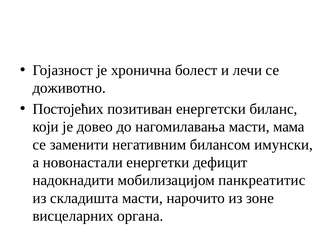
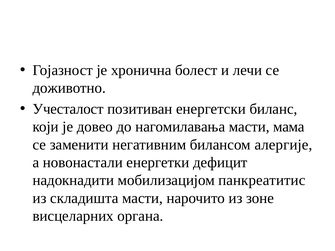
Постојећих: Постојећих -> Учесталост
имунски: имунски -> алергије
